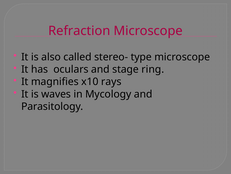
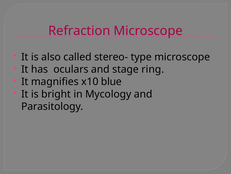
rays: rays -> blue
waves: waves -> bright
